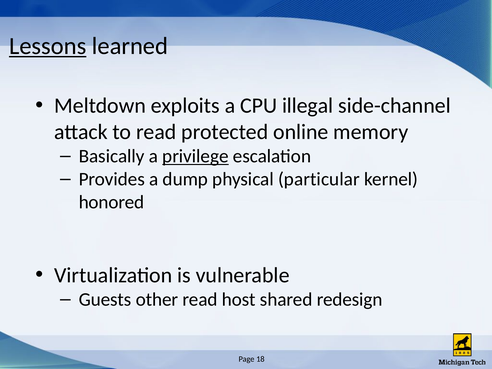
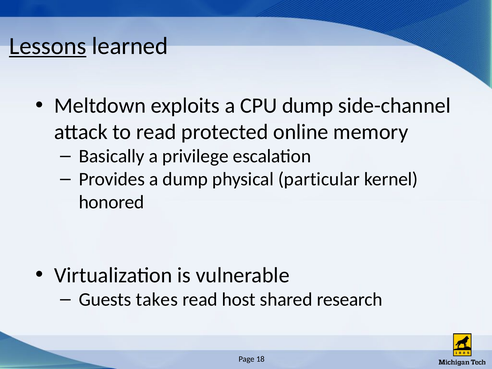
CPU illegal: illegal -> dump
privilege underline: present -> none
other: other -> takes
redesign: redesign -> research
